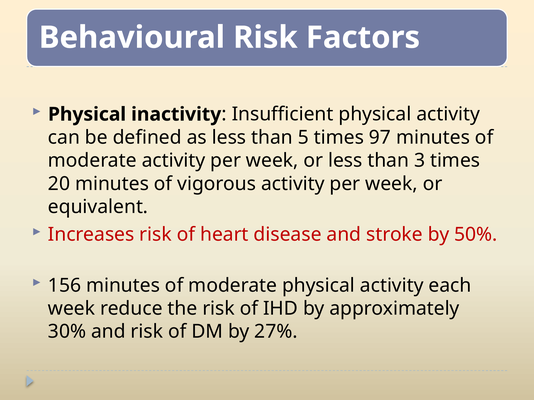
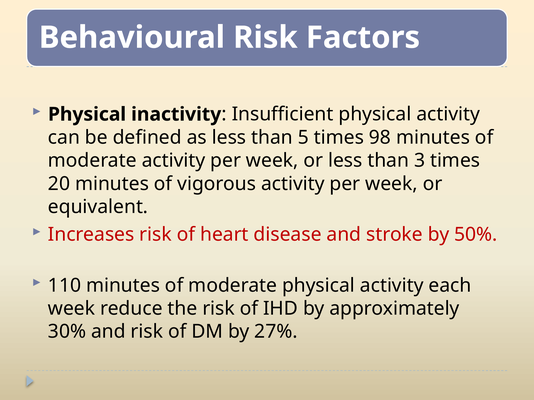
97: 97 -> 98
156: 156 -> 110
